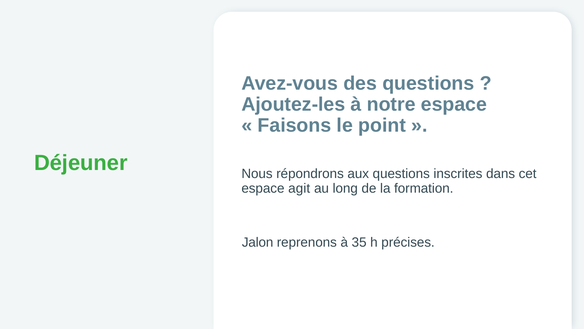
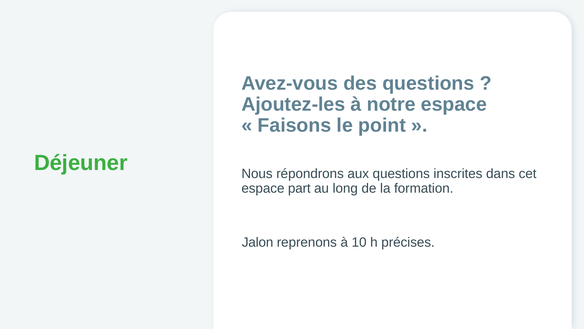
agit: agit -> part
35: 35 -> 10
